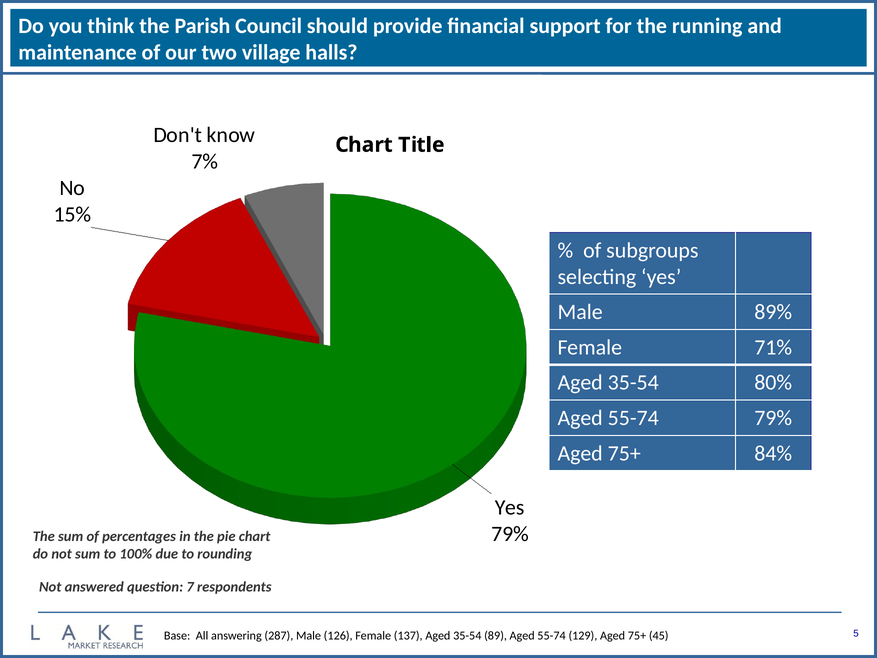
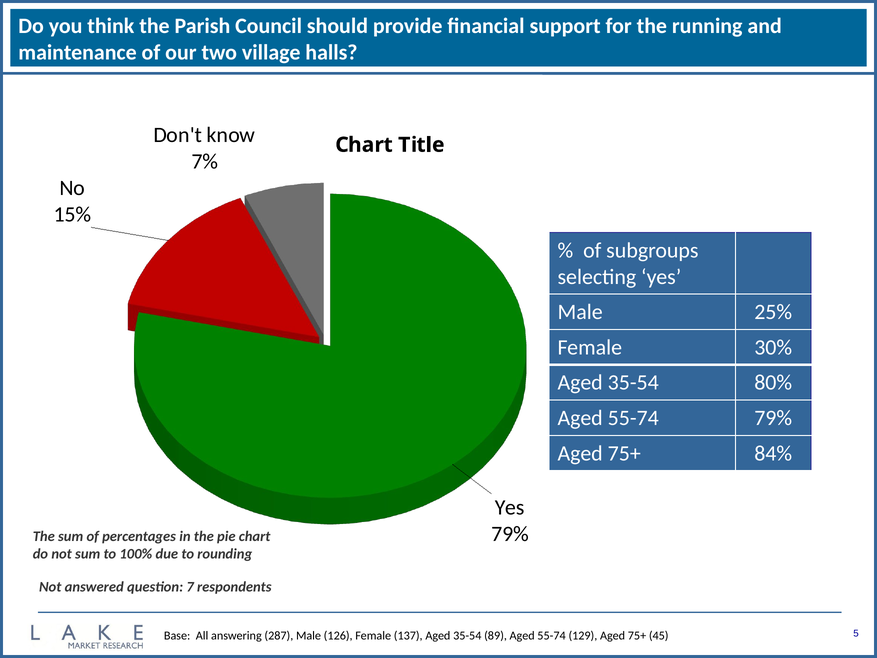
89%: 89% -> 25%
71%: 71% -> 30%
